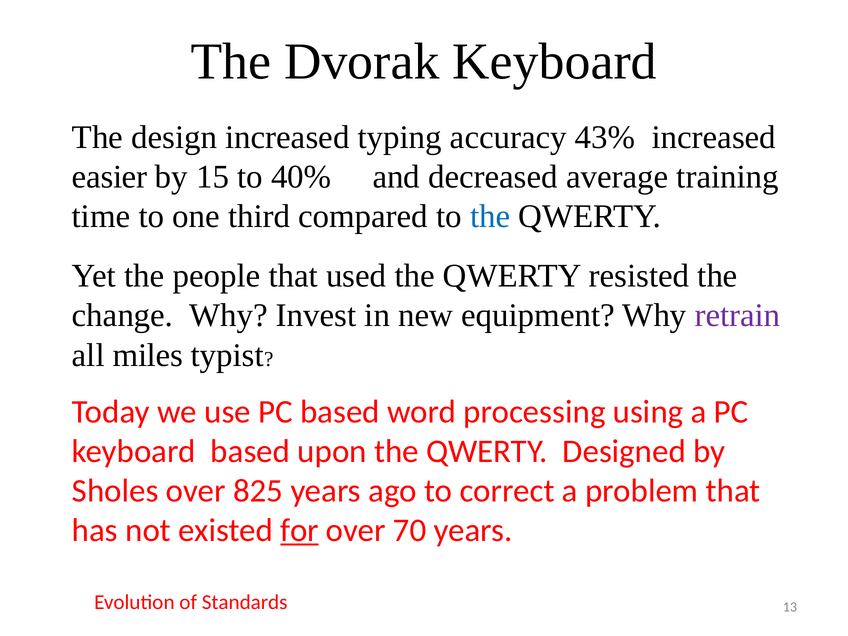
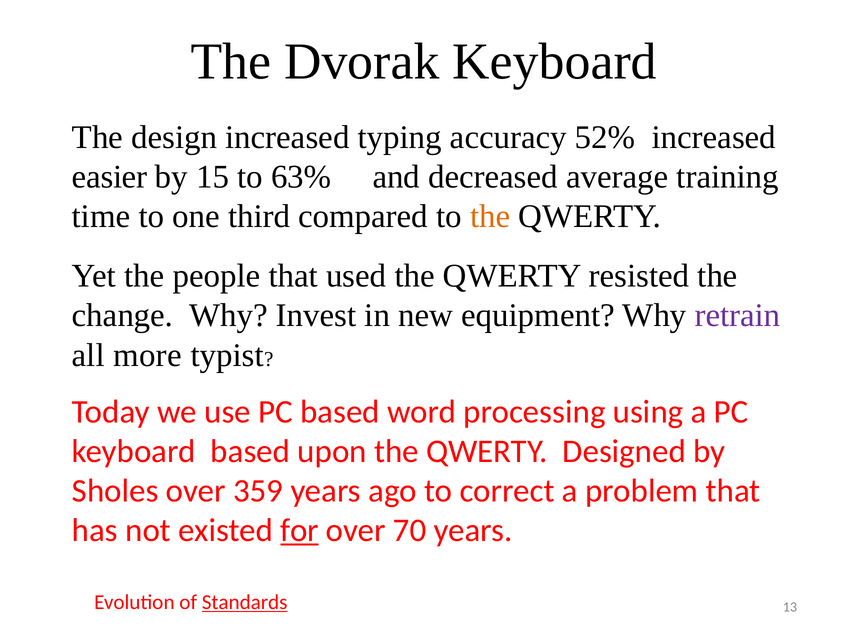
43%: 43% -> 52%
40%: 40% -> 63%
the at (490, 217) colour: blue -> orange
miles: miles -> more
825: 825 -> 359
Standards underline: none -> present
